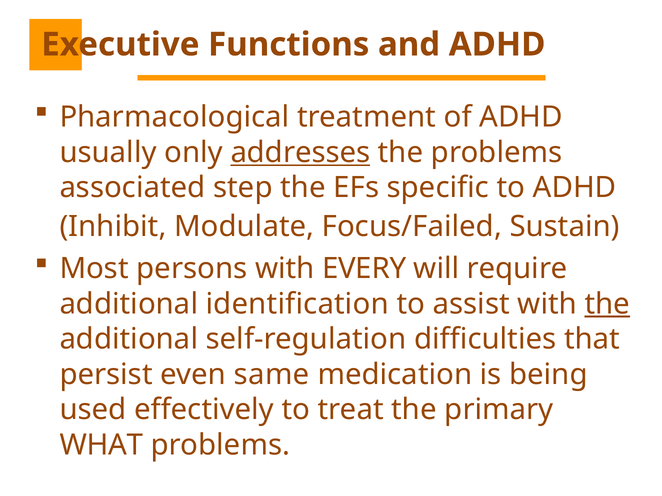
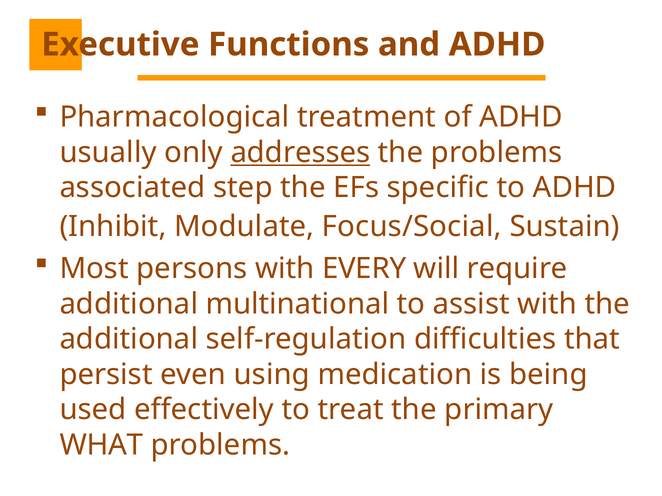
Focus/Failed: Focus/Failed -> Focus/Social
identification: identification -> multinational
the at (607, 304) underline: present -> none
same: same -> using
